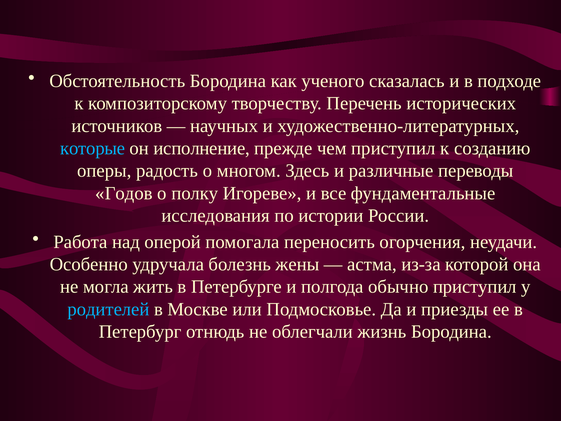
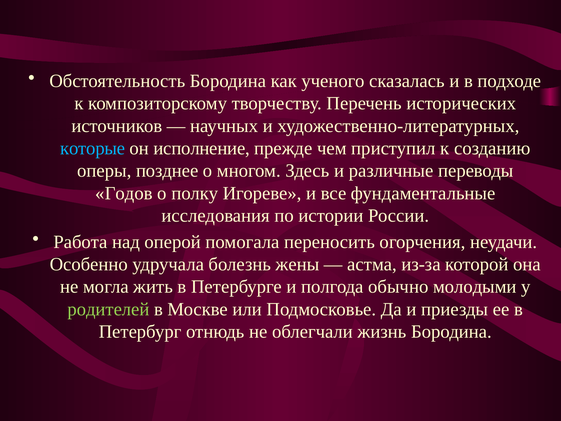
радость: радость -> позднее
обычно приступил: приступил -> молодыми
родителей colour: light blue -> light green
